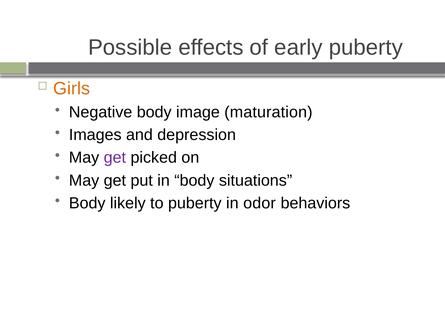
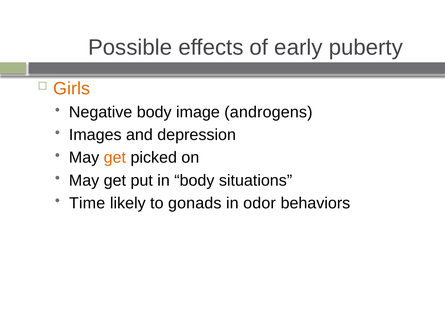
maturation: maturation -> androgens
get at (115, 158) colour: purple -> orange
Body at (87, 203): Body -> Time
to puberty: puberty -> gonads
